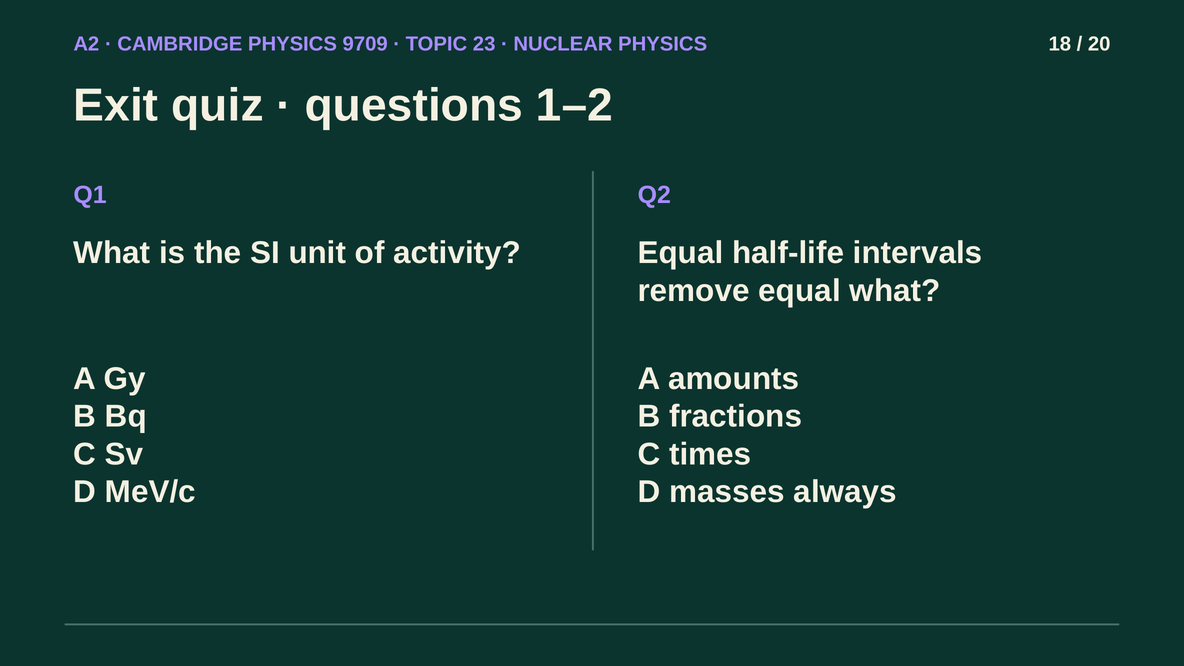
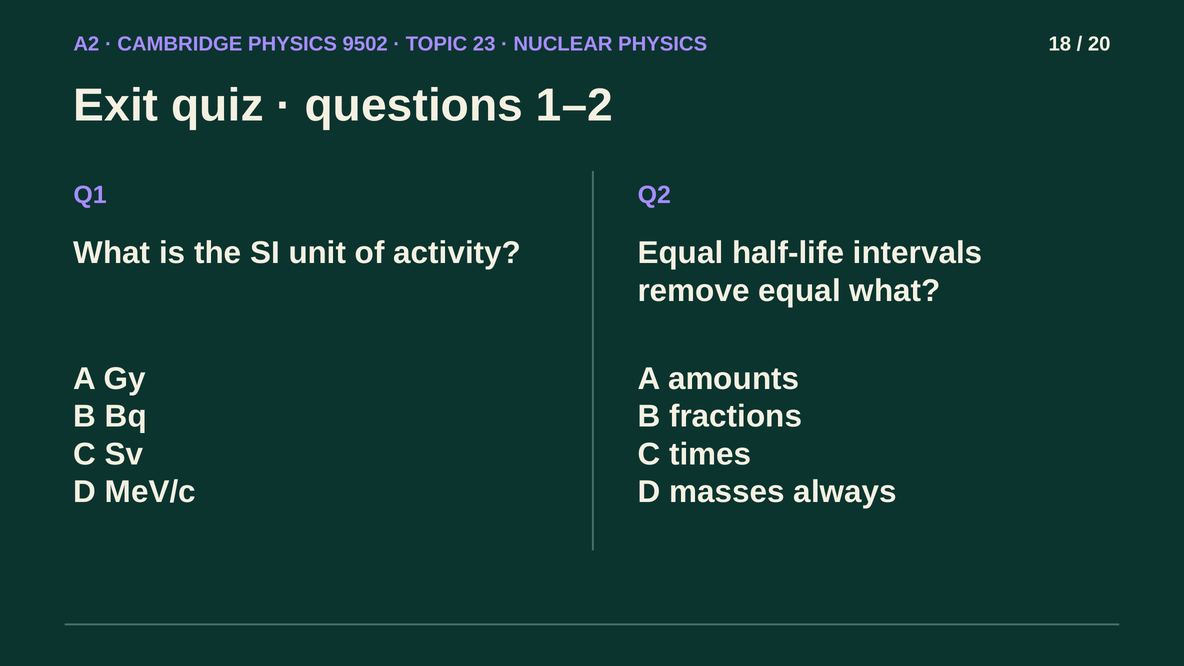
9709: 9709 -> 9502
